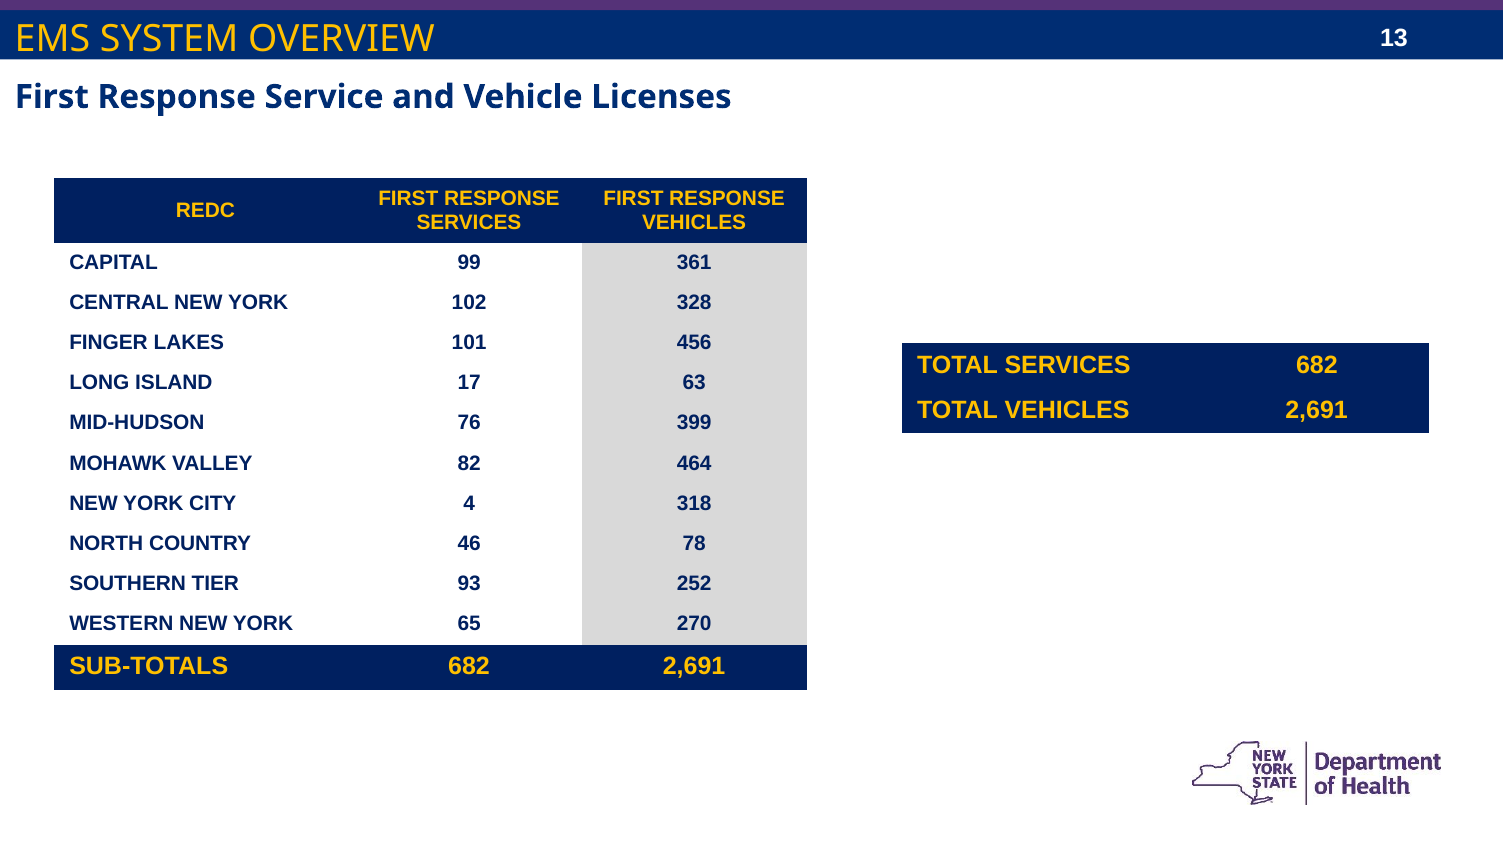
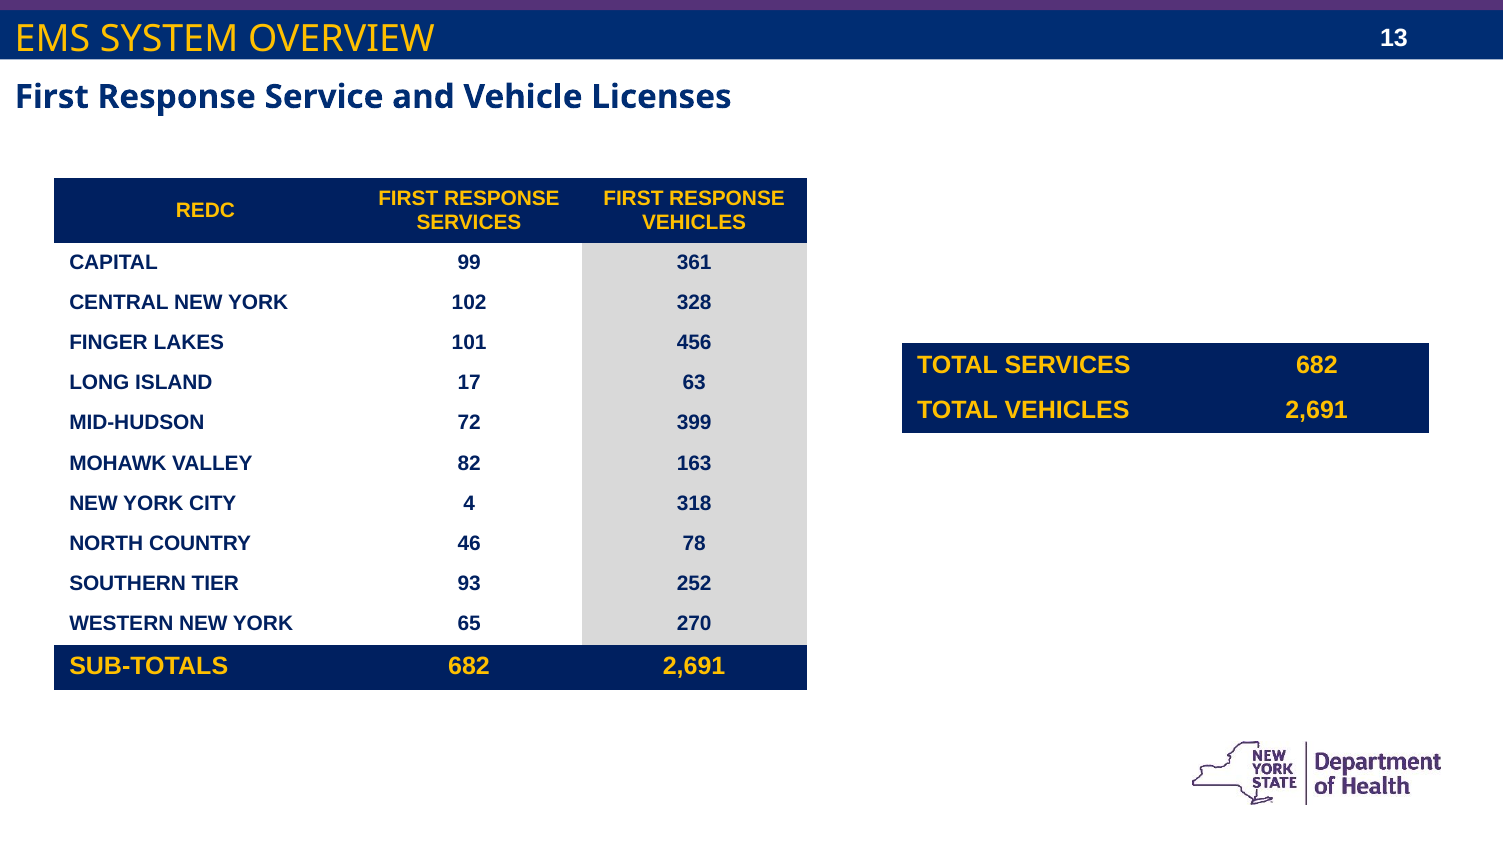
76: 76 -> 72
464: 464 -> 163
